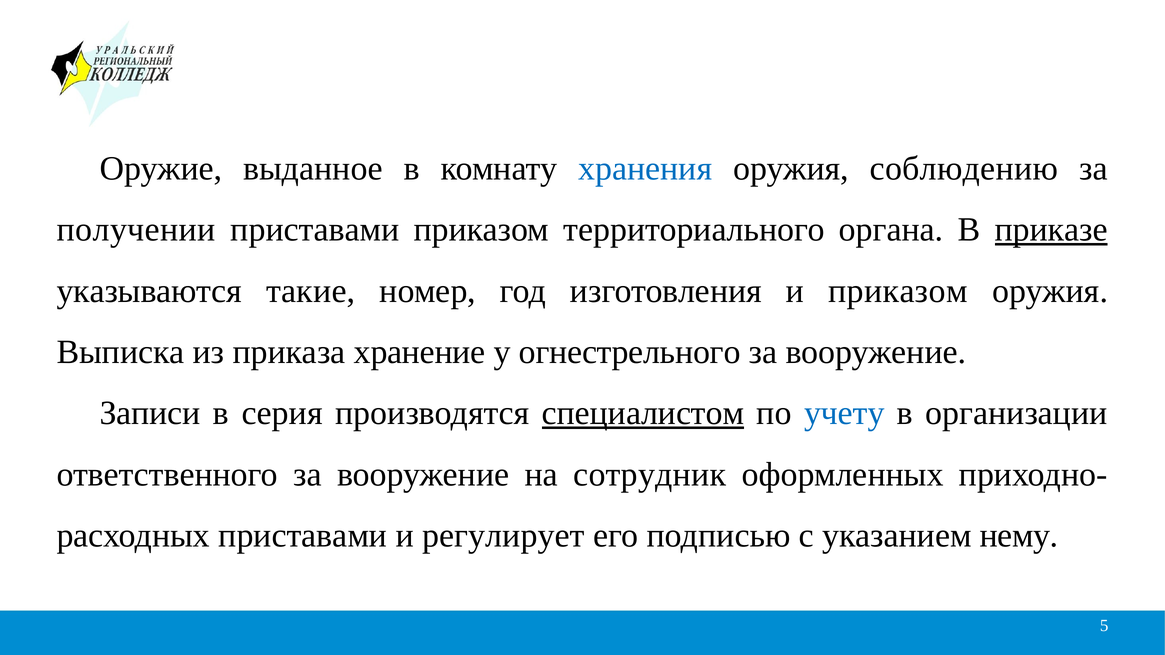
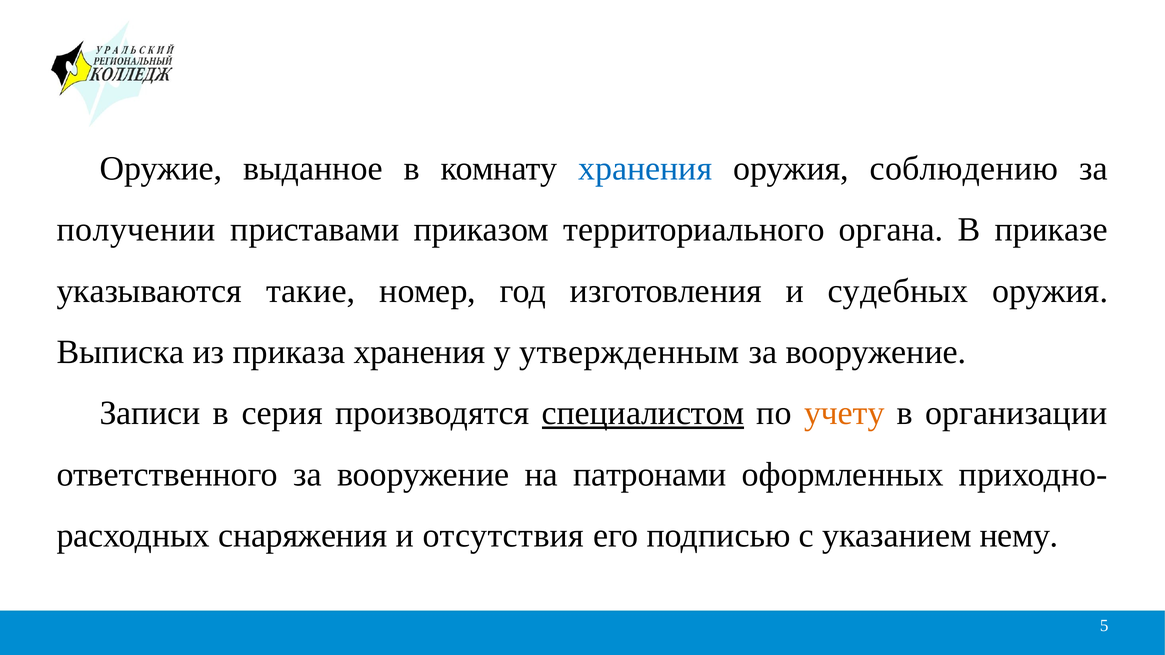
приказе underline: present -> none
и приказом: приказом -> судебных
приказа хранение: хранение -> хранения
огнестрельного: огнестрельного -> утвержденным
учету colour: blue -> orange
сотрудник: сотрудник -> патронами
приставами at (303, 536): приставами -> снаряжения
регулирует: регулирует -> отсутствия
